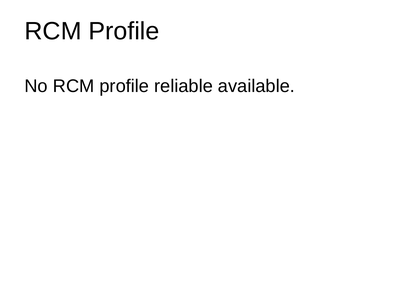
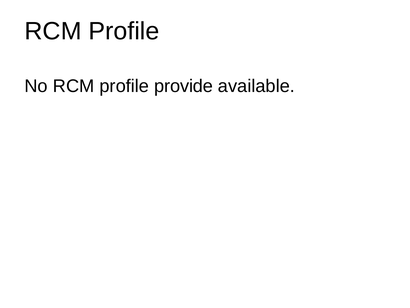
reliable: reliable -> provide
